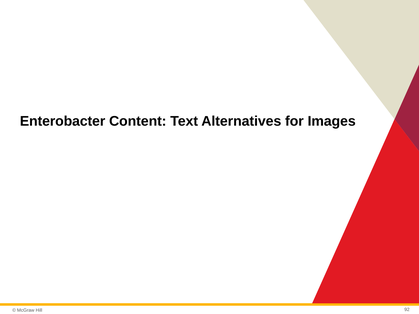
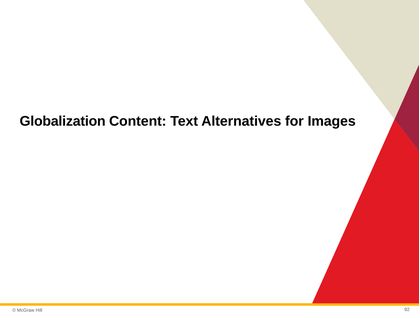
Enterobacter: Enterobacter -> Globalization
